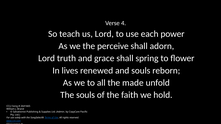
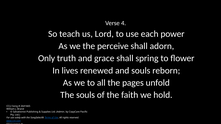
Lord at (47, 58): Lord -> Only
made: made -> pages
